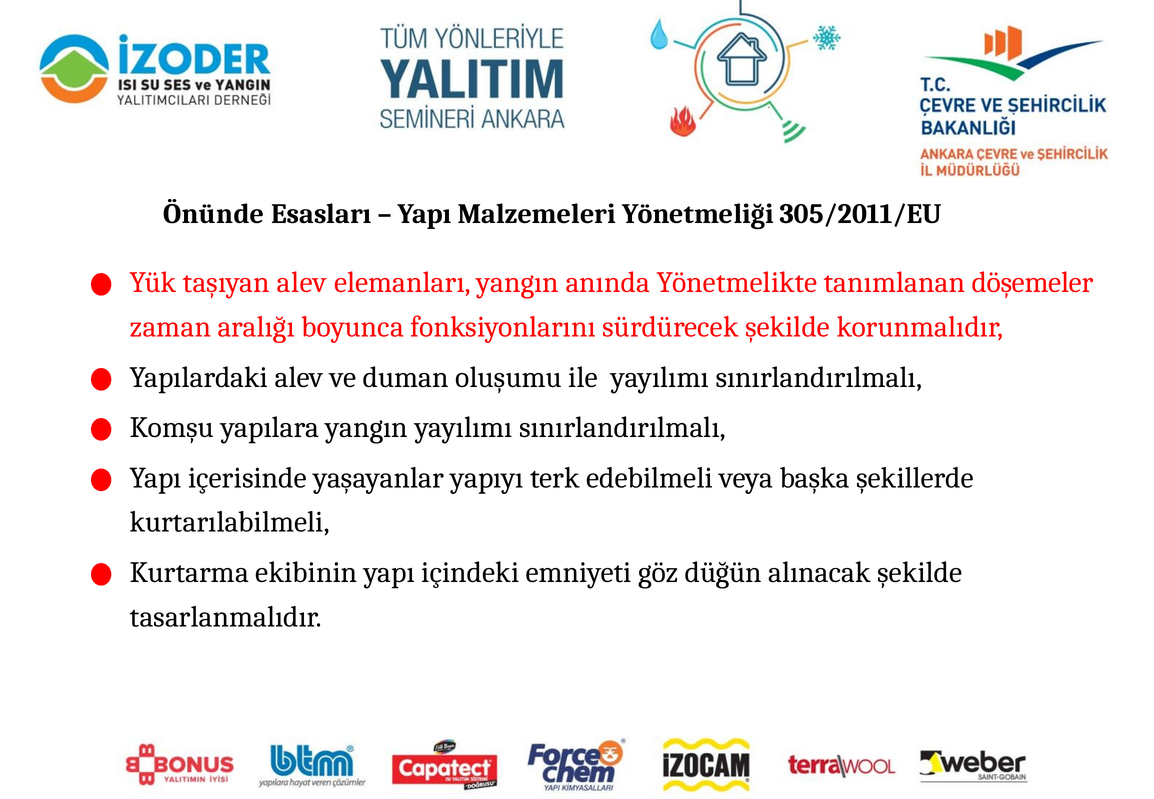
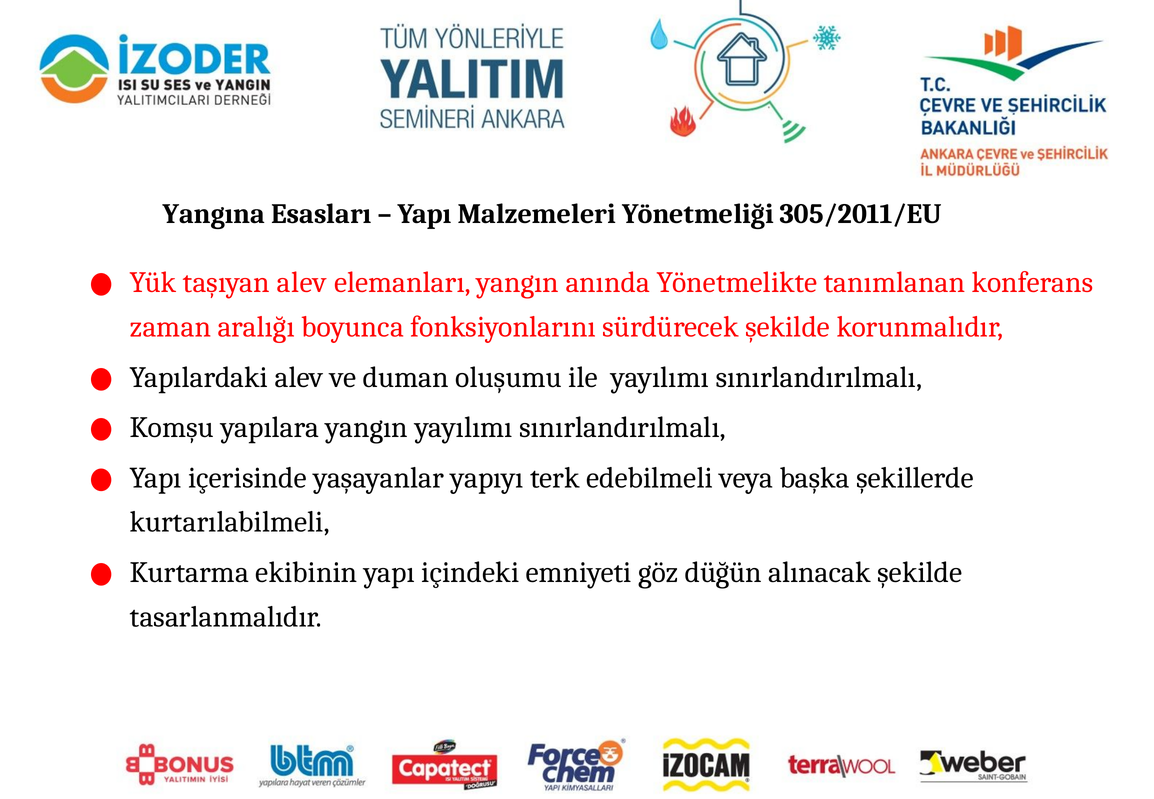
Önünde: Önünde -> Yangına
döşemeler: döşemeler -> konferans
